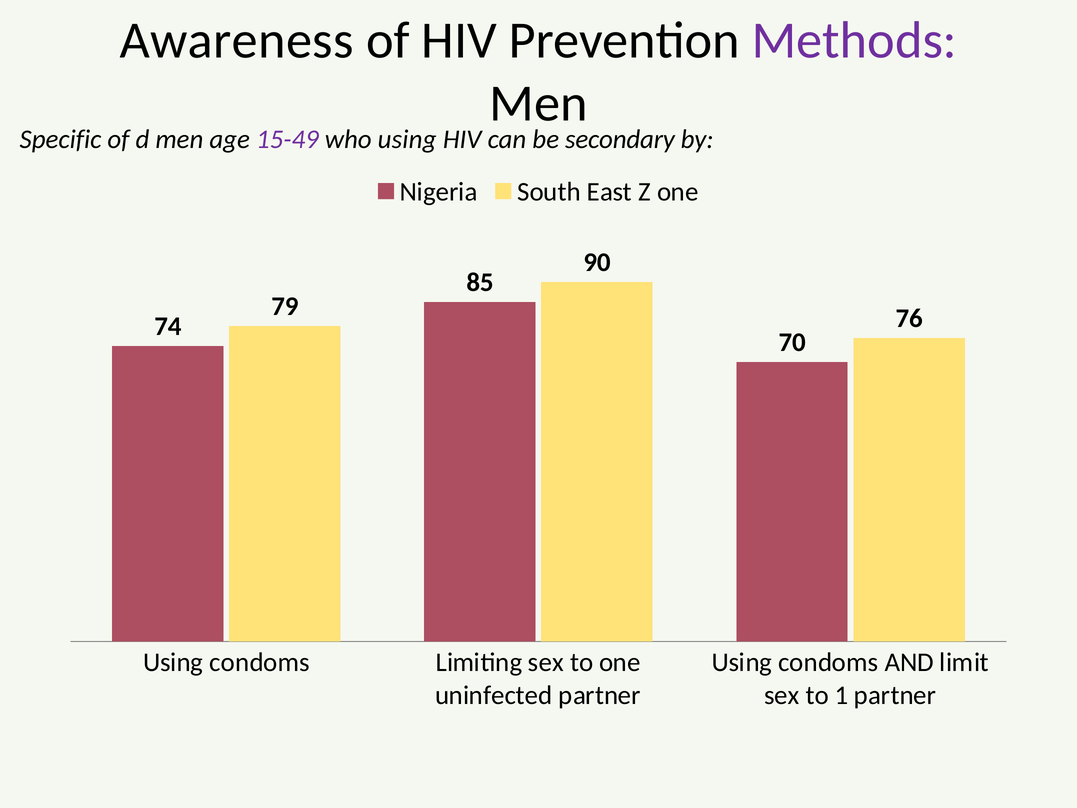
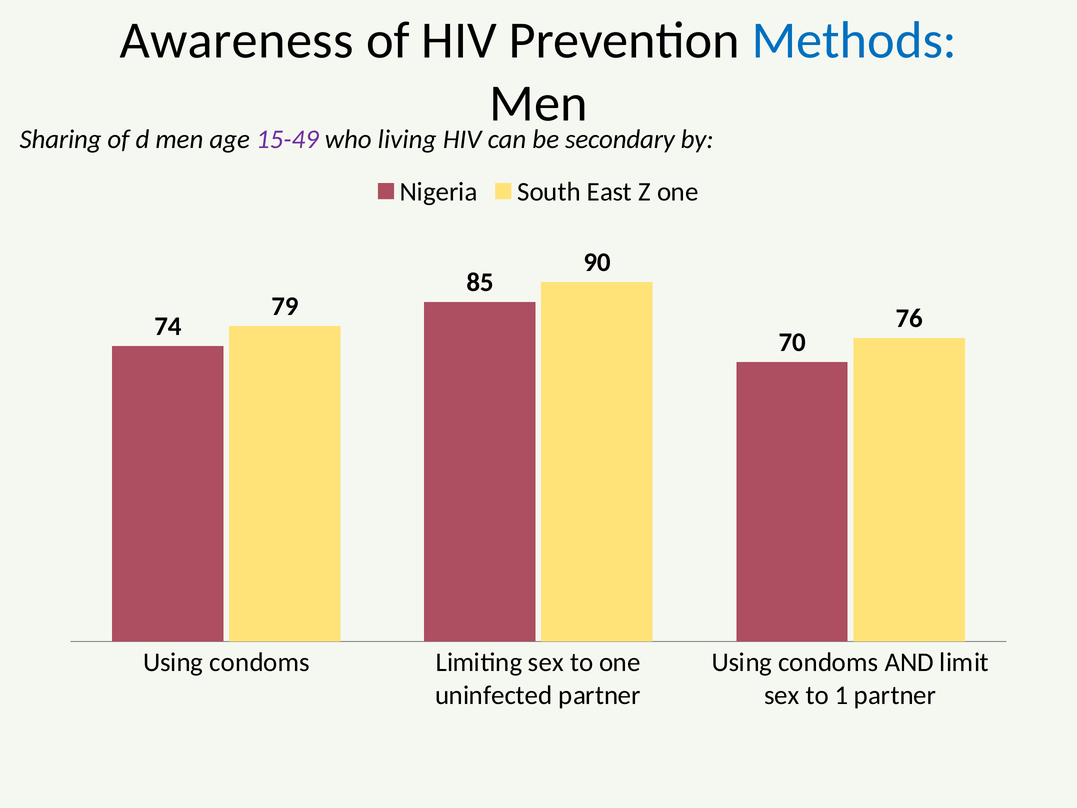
Methods colour: purple -> blue
Specific: Specific -> Sharing
who using: using -> living
